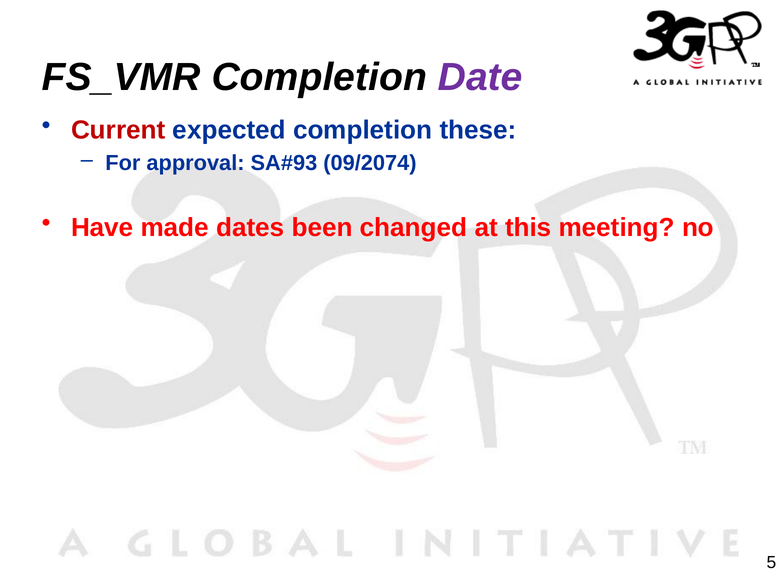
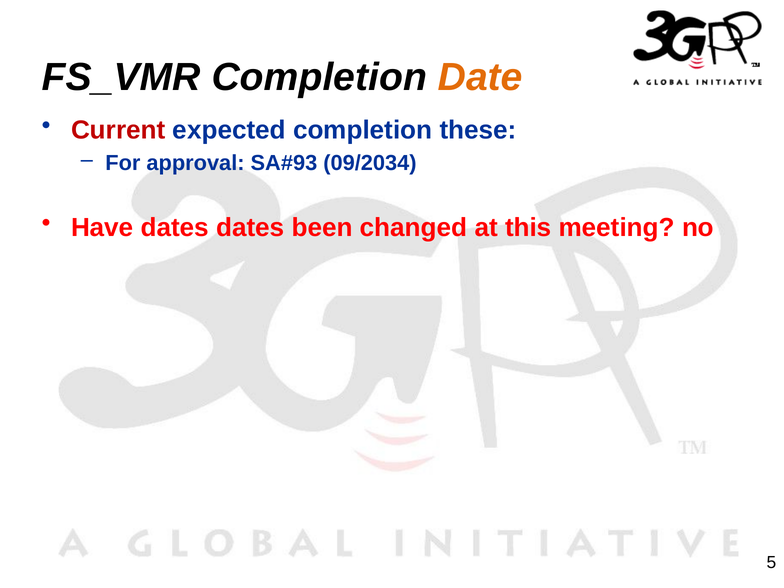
Date colour: purple -> orange
09/2074: 09/2074 -> 09/2034
Have made: made -> dates
